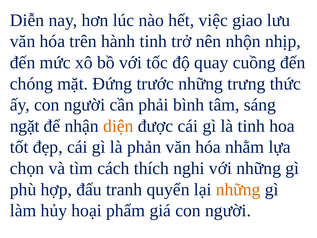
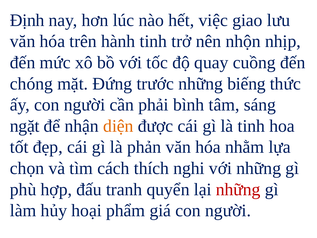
Diễn: Diễn -> Định
trưng: trưng -> biếng
những at (238, 189) colour: orange -> red
